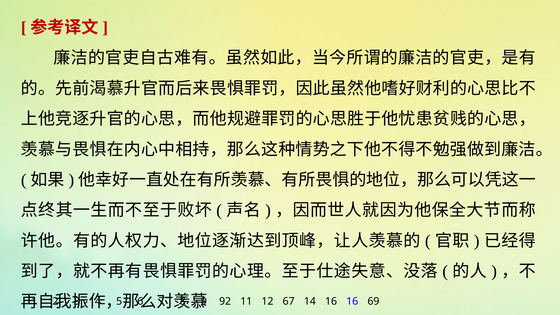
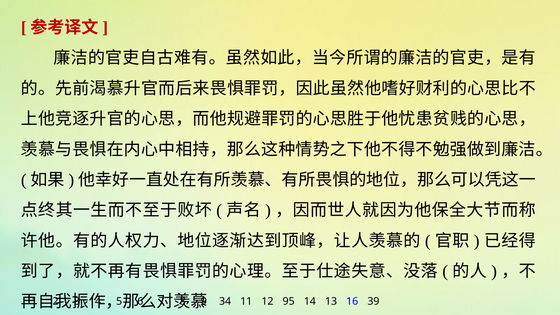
92: 92 -> 34
67: 67 -> 95
14 16: 16 -> 13
69: 69 -> 39
